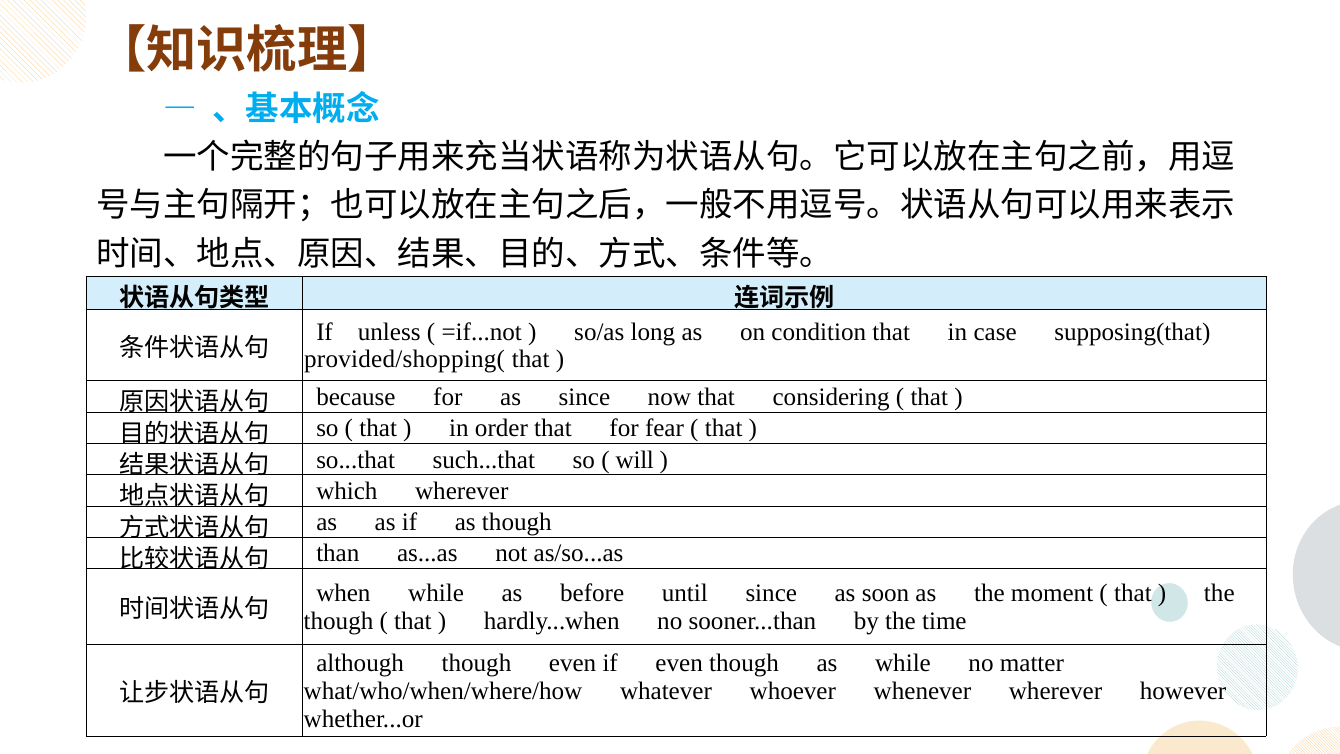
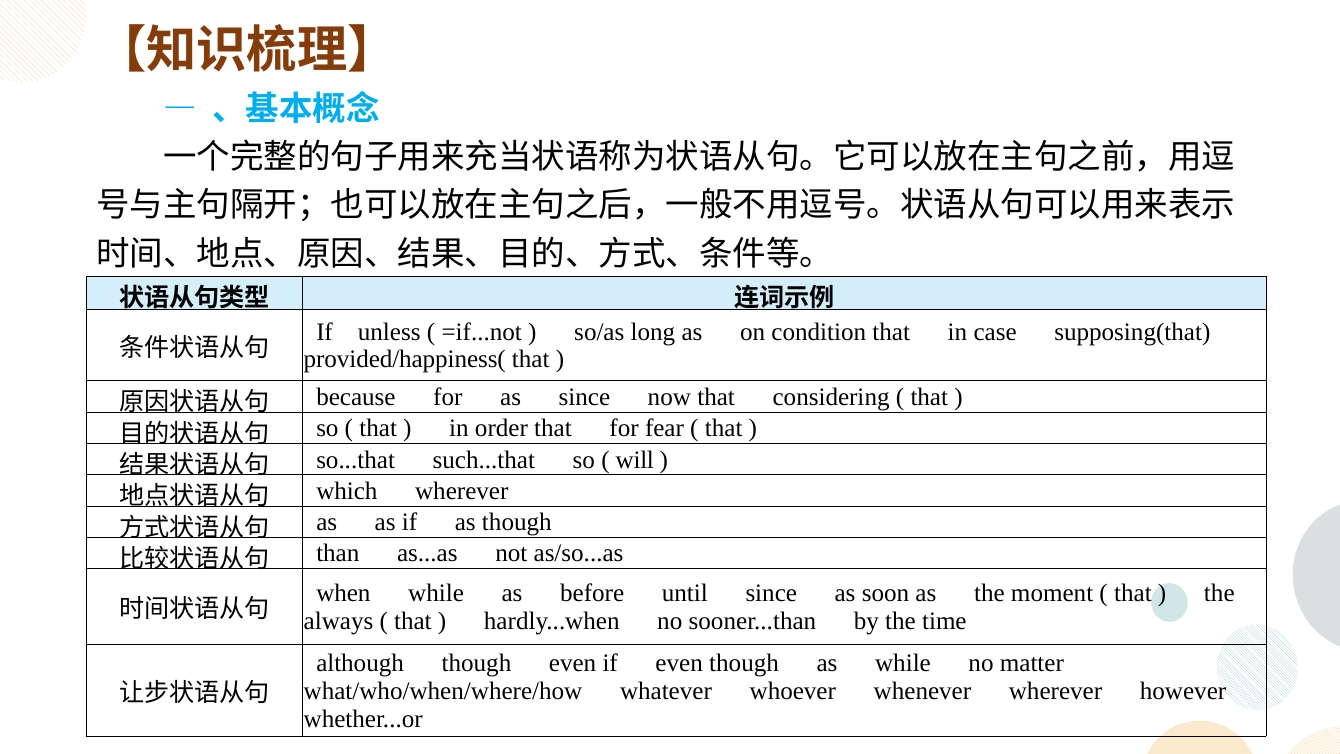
provided/shopping(: provided/shopping( -> provided/happiness(
though at (339, 621): though -> always
